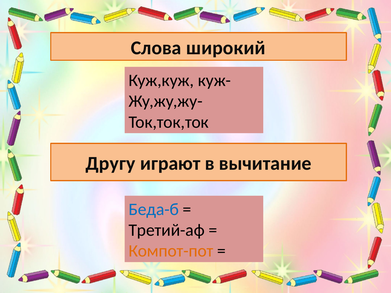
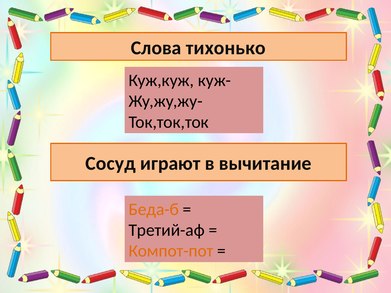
широкий: широкий -> тихонько
Другу: Другу -> Сосуд
Беда-б colour: blue -> orange
